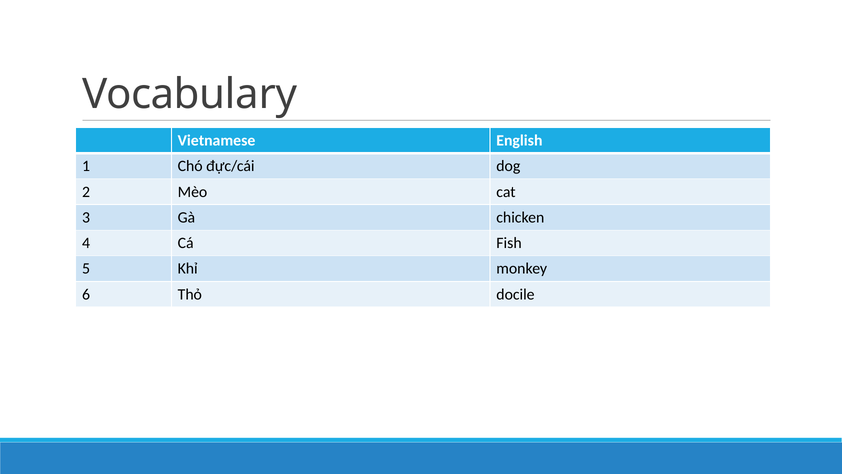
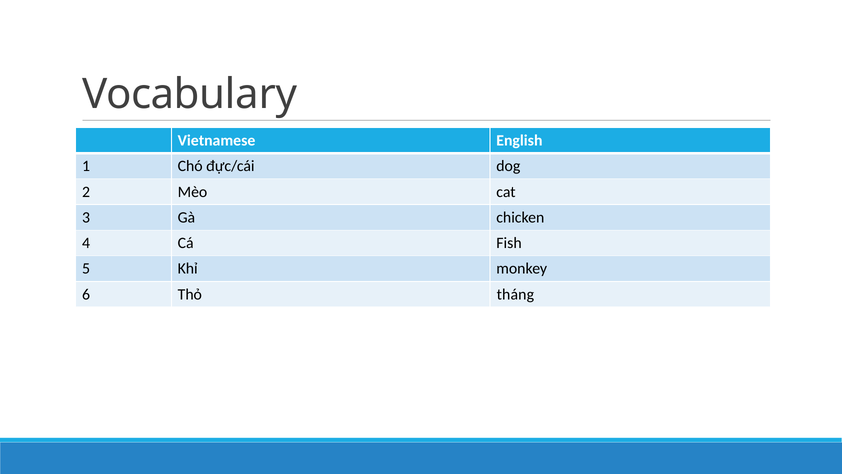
docile: docile -> tháng
